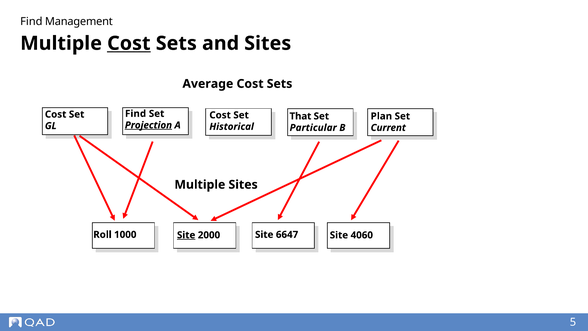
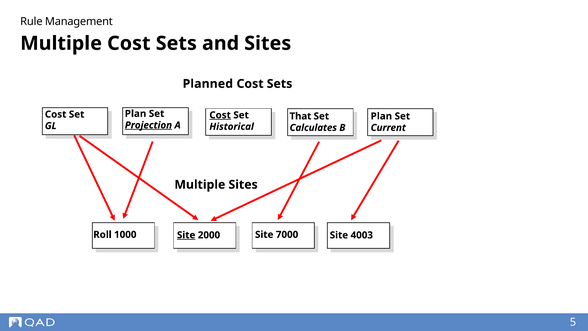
Find at (31, 22): Find -> Rule
Cost at (129, 43) underline: present -> none
Average: Average -> Planned
Find at (136, 114): Find -> Plan
Cost at (220, 115) underline: none -> present
Particular: Particular -> Calculates
6647: 6647 -> 7000
4060: 4060 -> 4003
